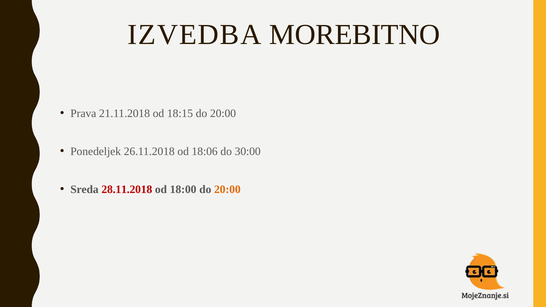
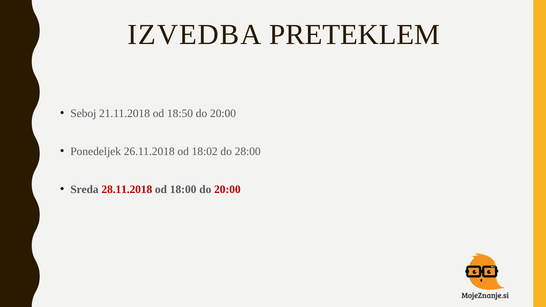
MOREBITNO: MOREBITNO -> PRETEKLEM
Prava: Prava -> Seboj
18:15: 18:15 -> 18:50
18:06: 18:06 -> 18:02
30:00: 30:00 -> 28:00
20:00 at (227, 189) colour: orange -> red
